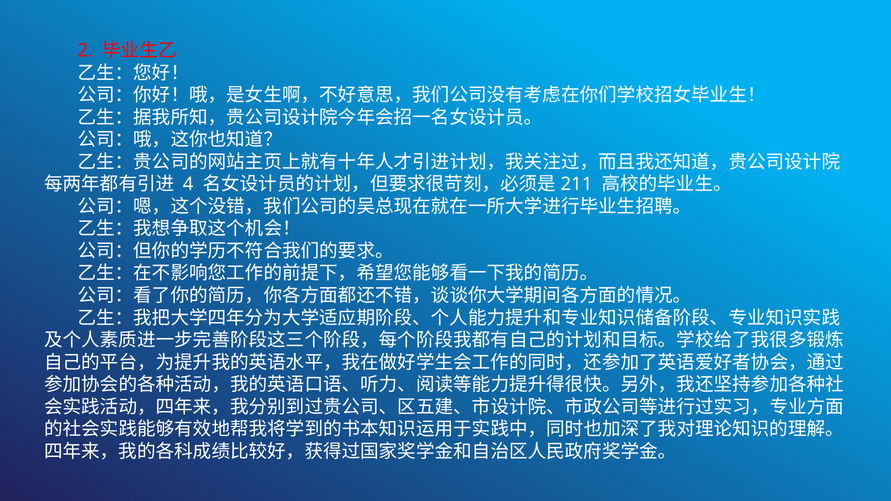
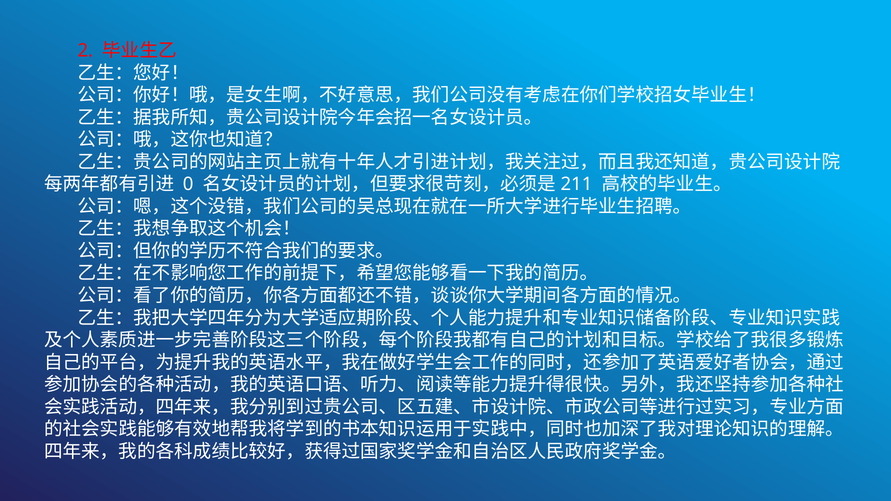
4: 4 -> 0
